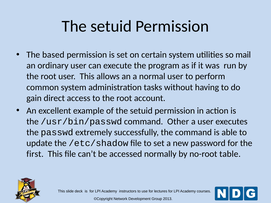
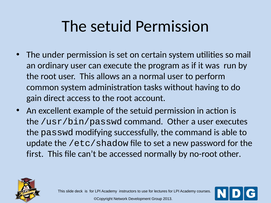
based: based -> under
extremely: extremely -> modifying
no-root table: table -> other
